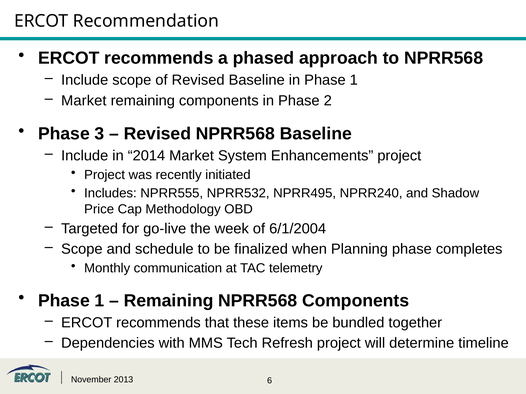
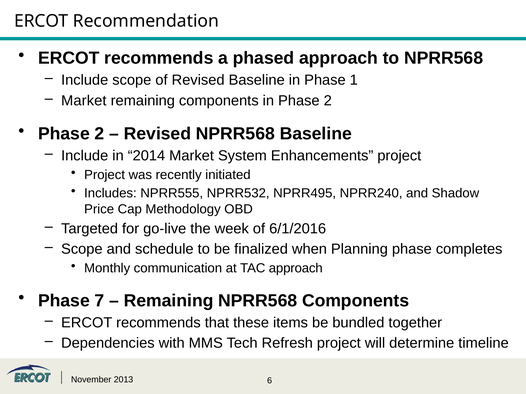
3 at (99, 134): 3 -> 2
6/1/2004: 6/1/2004 -> 6/1/2016
TAC telemetry: telemetry -> approach
1 at (99, 301): 1 -> 7
